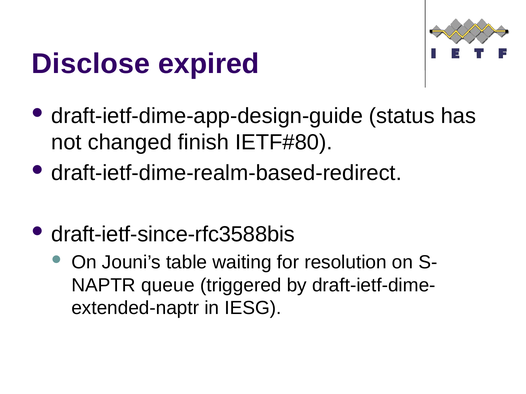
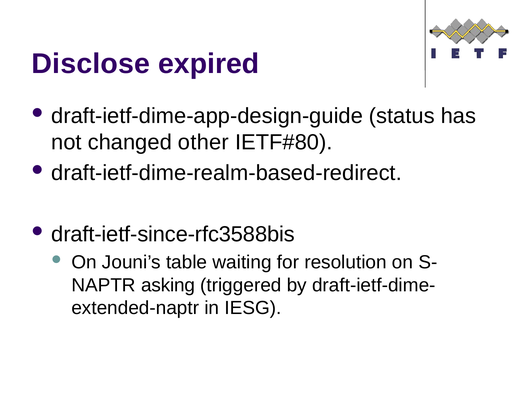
finish: finish -> other
queue: queue -> asking
